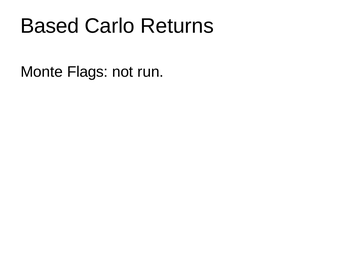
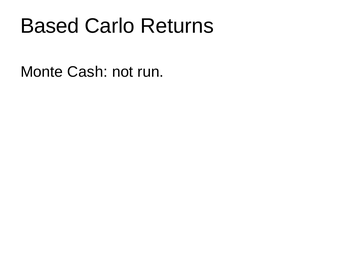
Flags: Flags -> Cash
